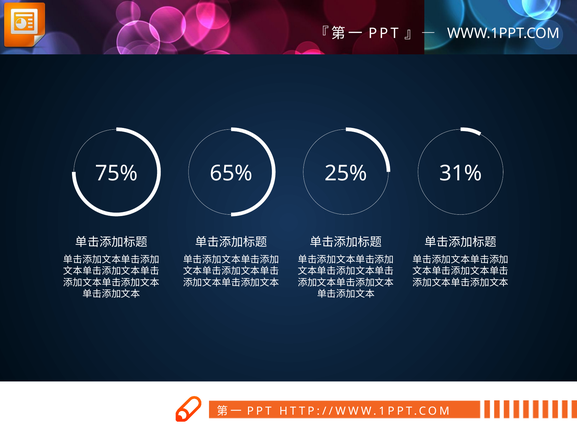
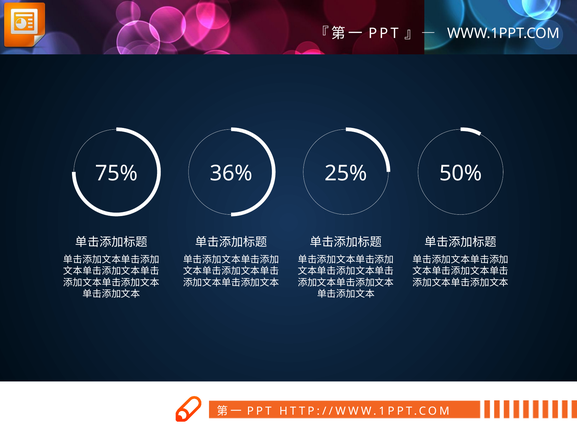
65%: 65% -> 36%
31%: 31% -> 50%
